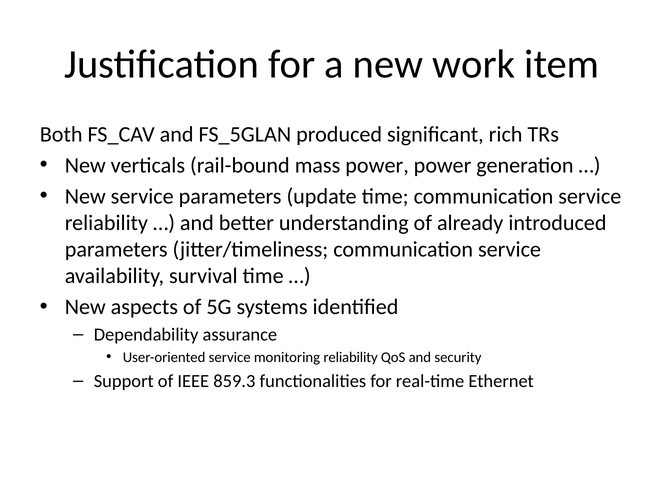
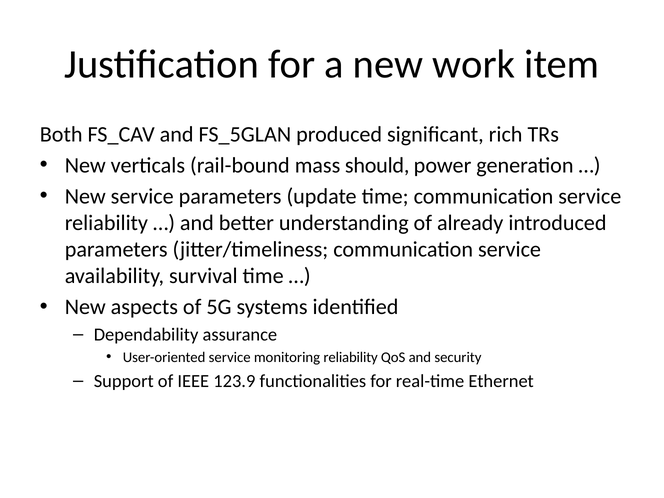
mass power: power -> should
859.3: 859.3 -> 123.9
